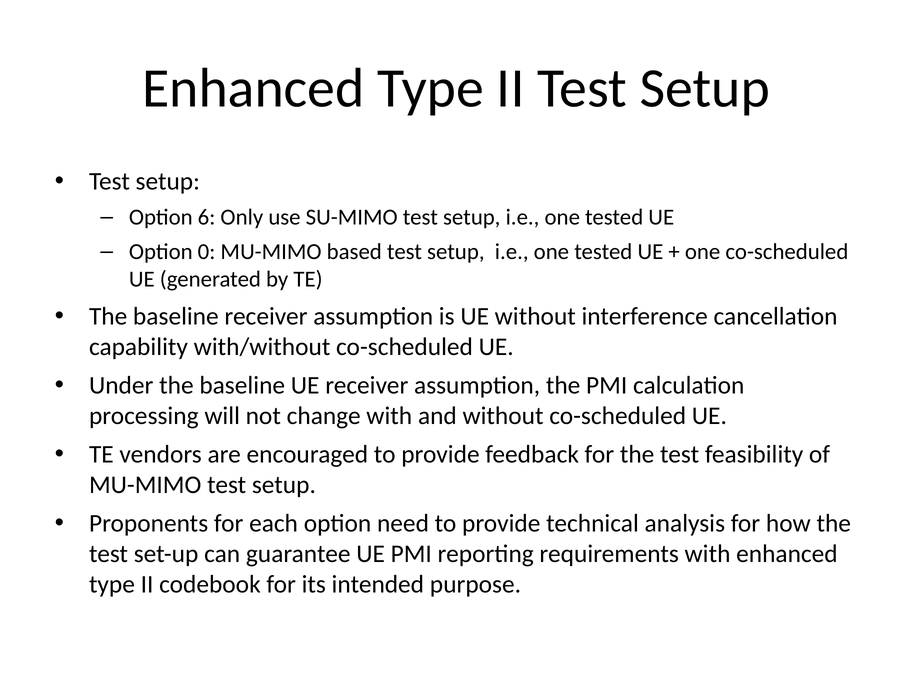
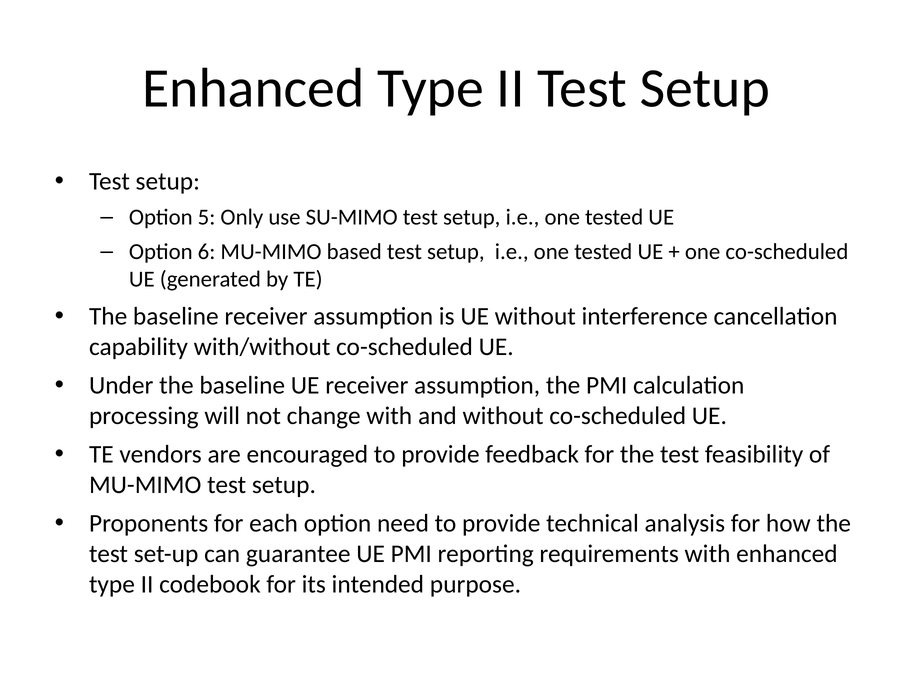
6: 6 -> 5
0: 0 -> 6
